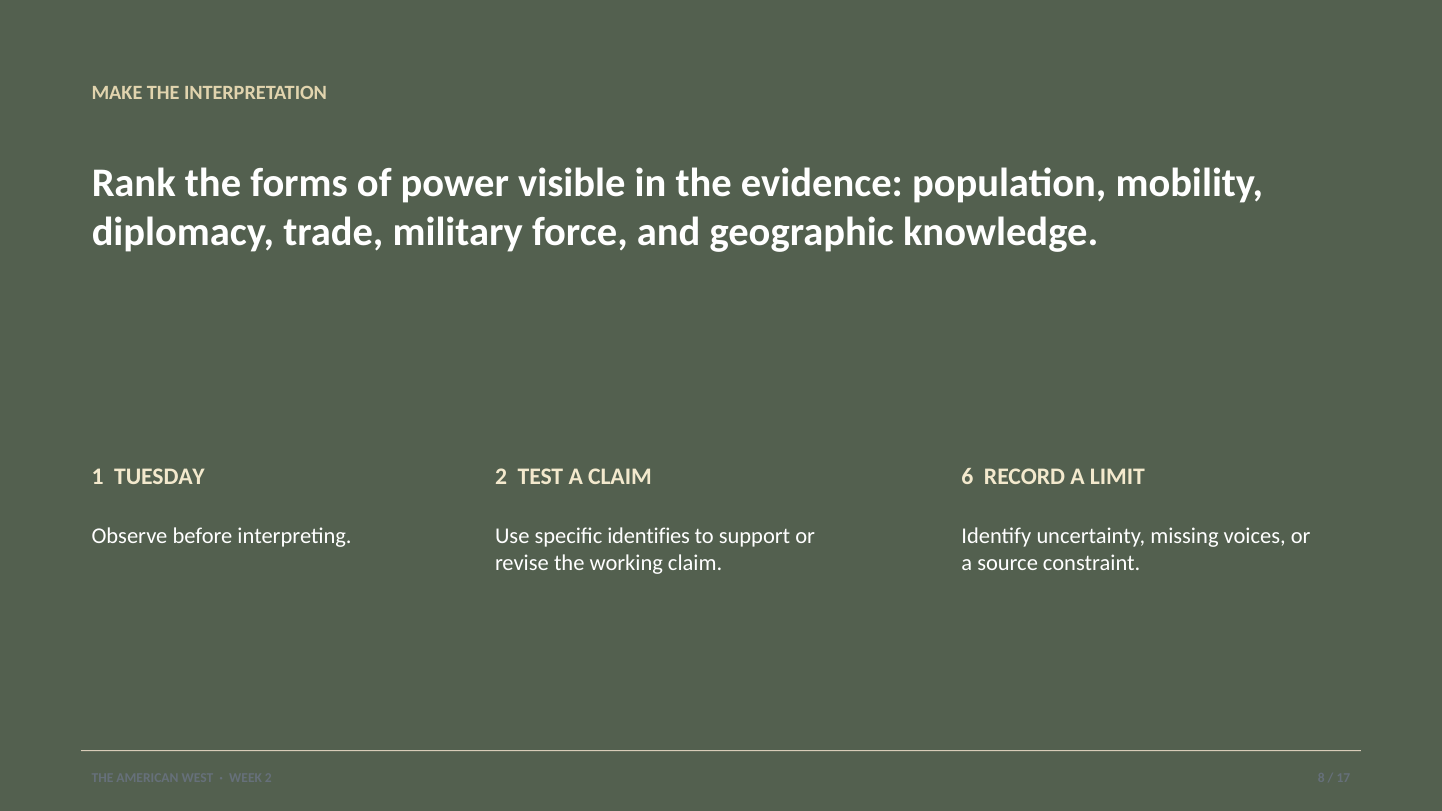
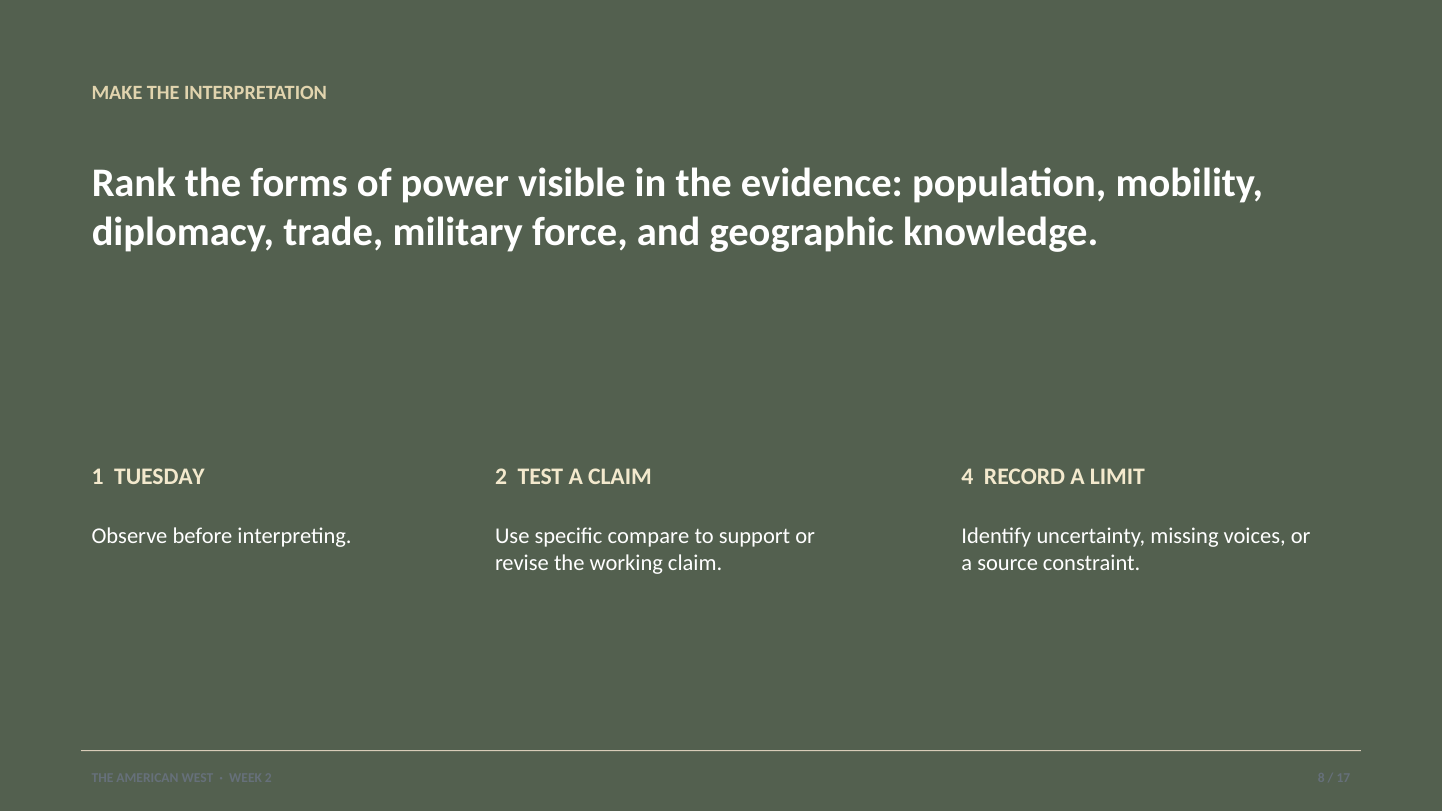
6: 6 -> 4
identifies: identifies -> compare
